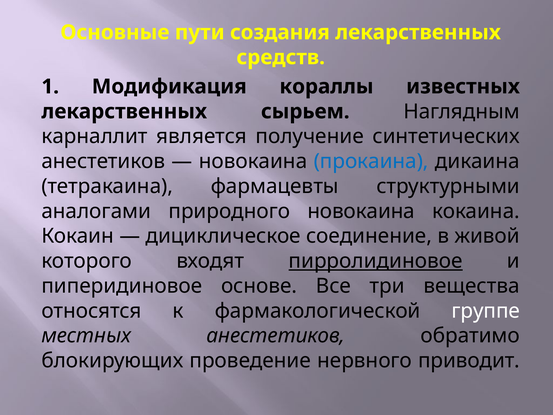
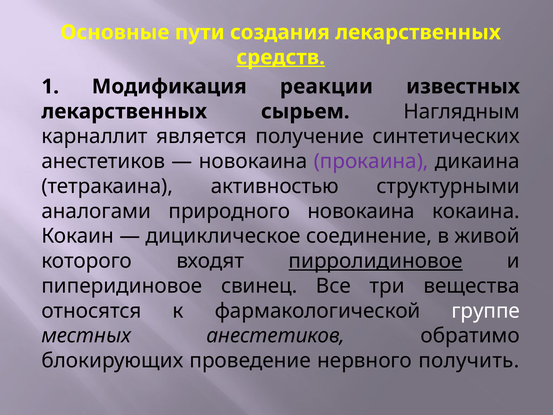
средств underline: none -> present
кораллы: кораллы -> реакции
прокаина colour: blue -> purple
фармацевты: фармацевты -> активностью
основе: основе -> свинец
приводит: приводит -> получить
